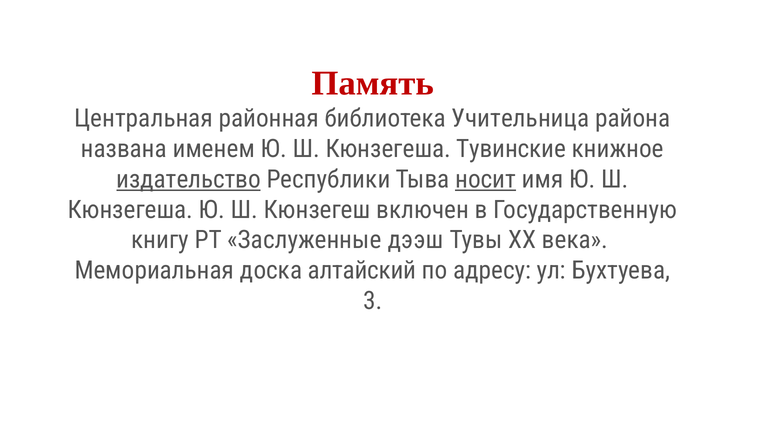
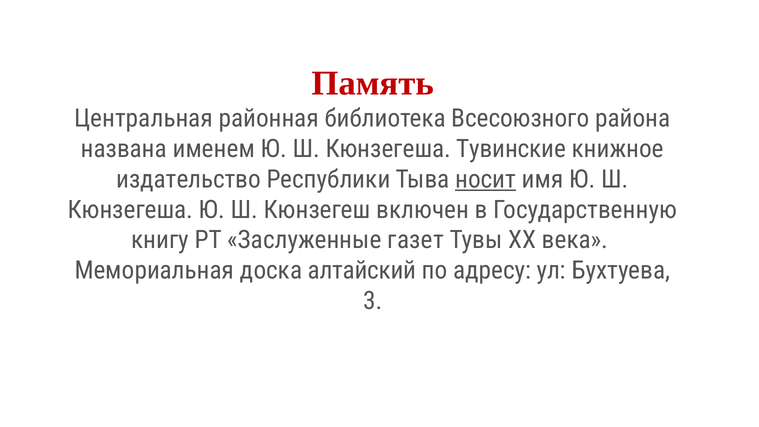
Учительница: Учительница -> Всесоюзного
издательство underline: present -> none
дээш: дээш -> газет
